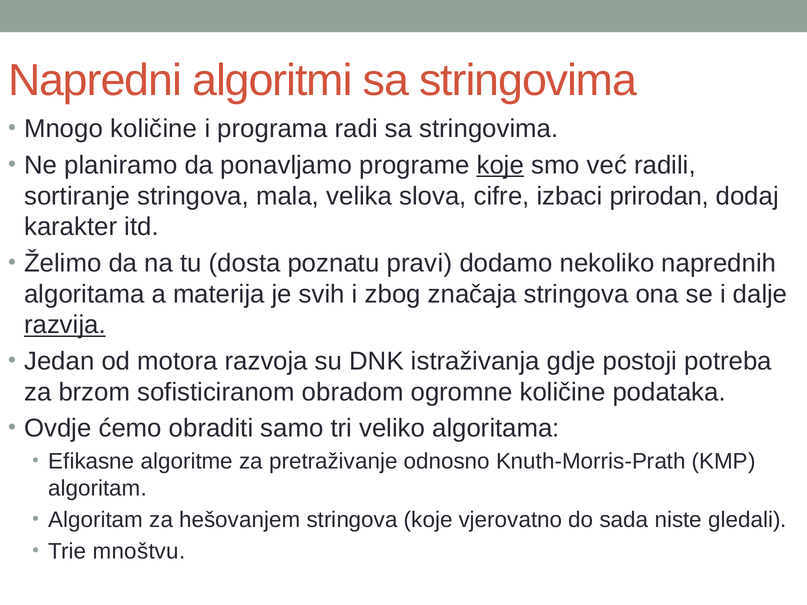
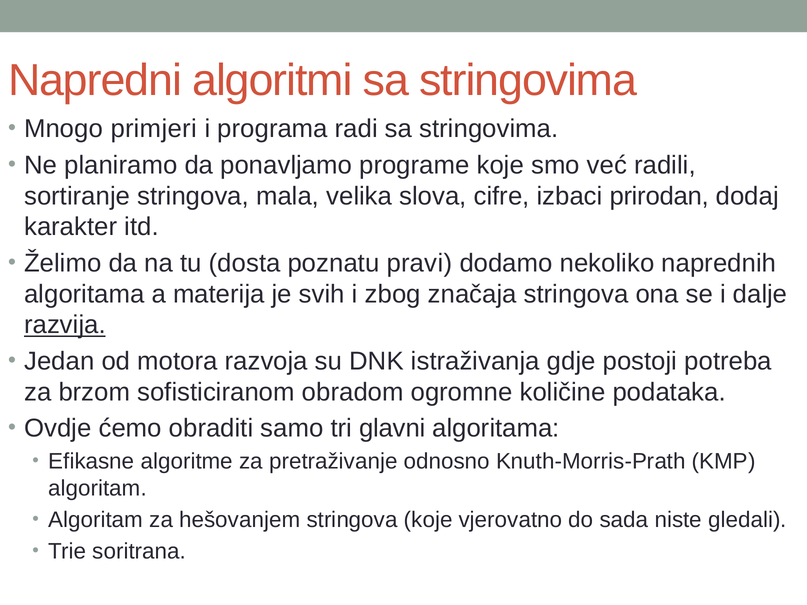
Mnogo količine: količine -> primjeri
koje at (500, 165) underline: present -> none
veliko: veliko -> glavni
mnoštvu: mnoštvu -> soritrana
